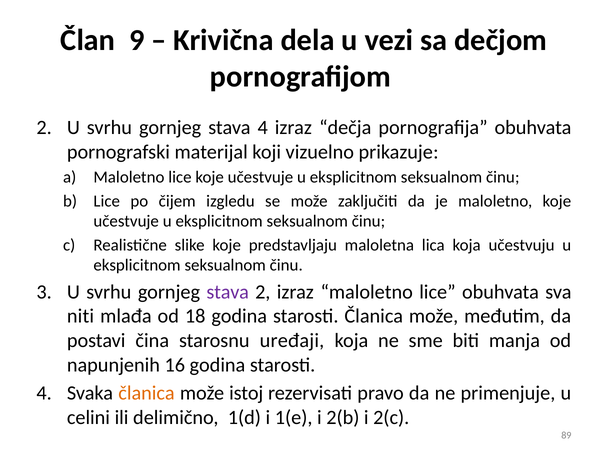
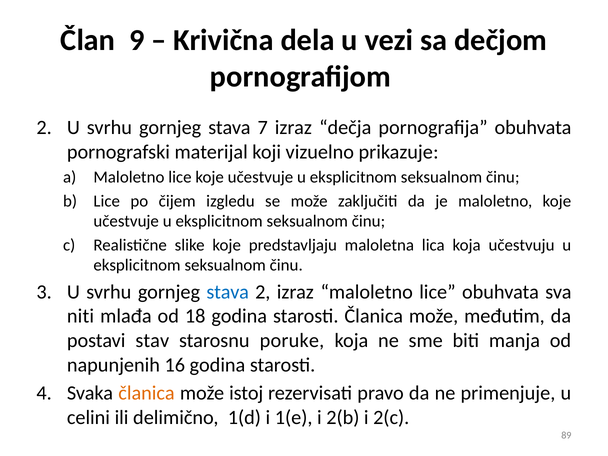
stava 4: 4 -> 7
stava at (228, 292) colour: purple -> blue
čina: čina -> stav
uređaji: uređaji -> poruke
